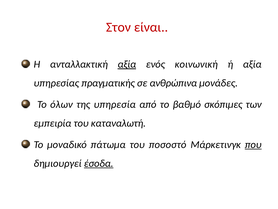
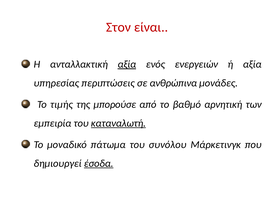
κοινωνική: κοινωνική -> ενεργειών
πραγματικής: πραγματικής -> περιπτώσεις
όλων: όλων -> τιμής
υπηρεσία: υπηρεσία -> μπορούσε
σκόπιμες: σκόπιμες -> αρνητική
καταναλωτή underline: none -> present
ποσοστό: ποσοστό -> συνόλου
που underline: present -> none
